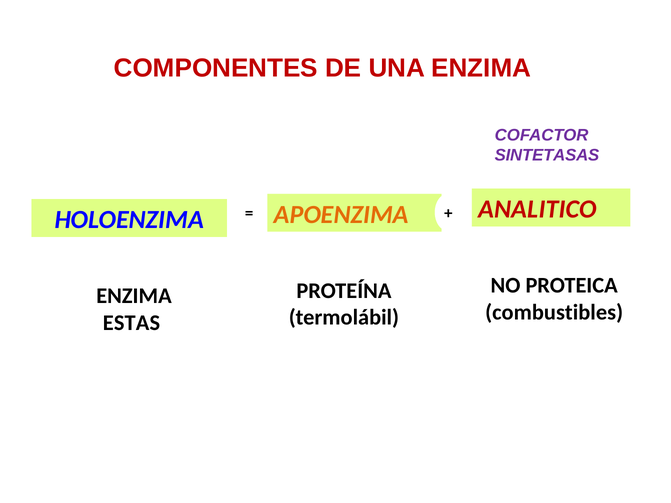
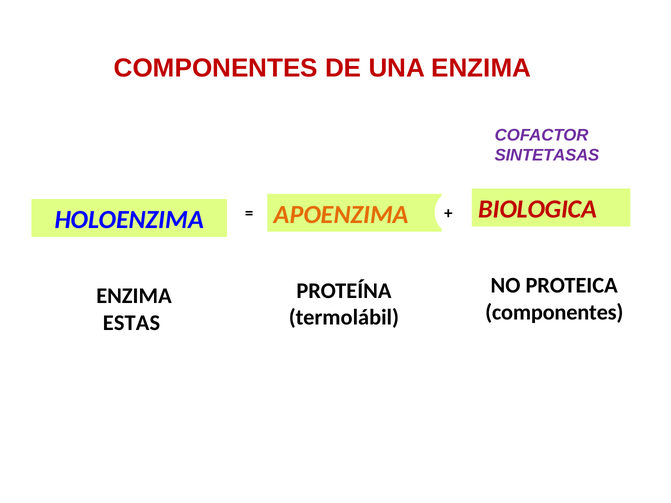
ANALITICO: ANALITICO -> BIOLOGICA
combustibles at (554, 312): combustibles -> componentes
